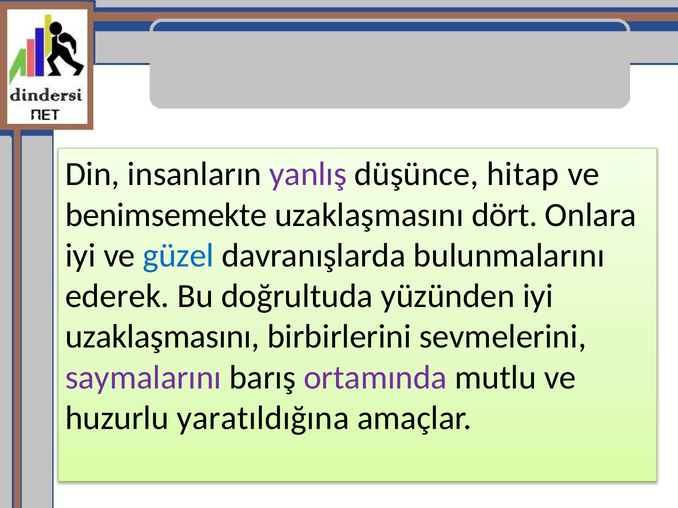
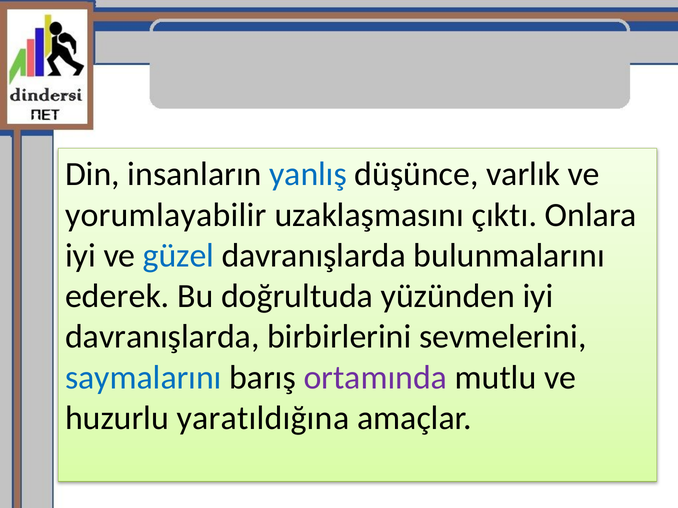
yanlış colour: purple -> blue
hitap: hitap -> varlık
benimsemekte: benimsemekte -> yorumlayabilir
dört: dört -> çıktı
uzaklaşmasını at (162, 337): uzaklaşmasını -> davranışlarda
saymalarını colour: purple -> blue
